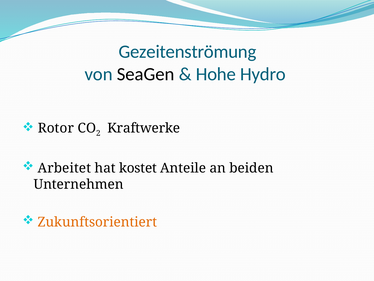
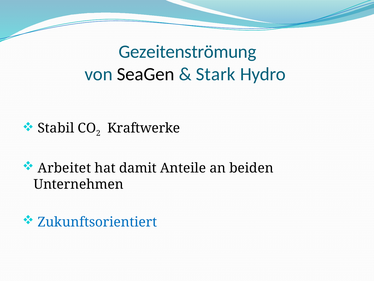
Hohe: Hohe -> Stark
Rotor: Rotor -> Stabil
kostet: kostet -> damit
Zukunftsorientiert colour: orange -> blue
